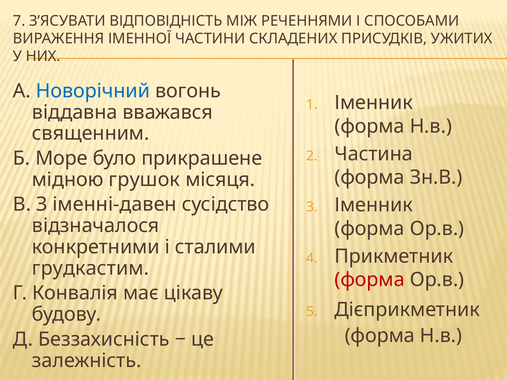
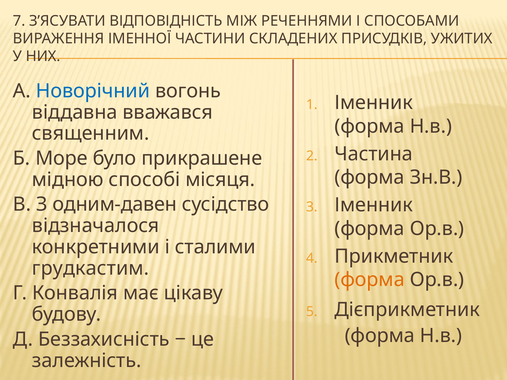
грушок: грушок -> способі
іменні-давен: іменні-давен -> одним-давен
форма at (370, 280) colour: red -> orange
